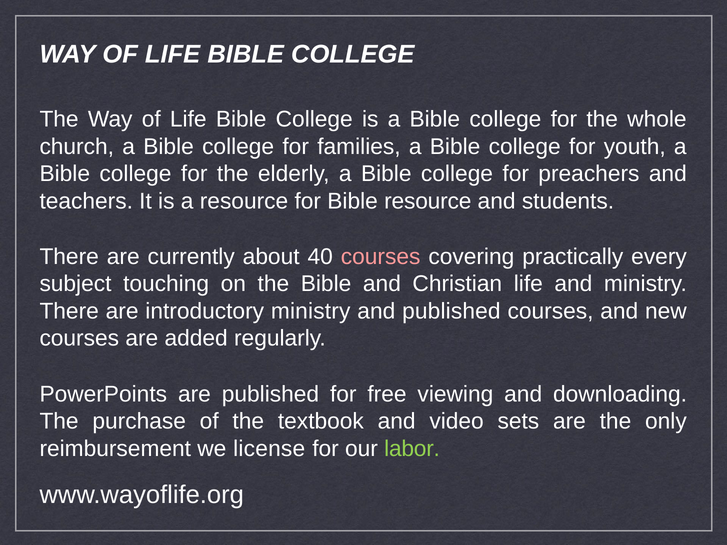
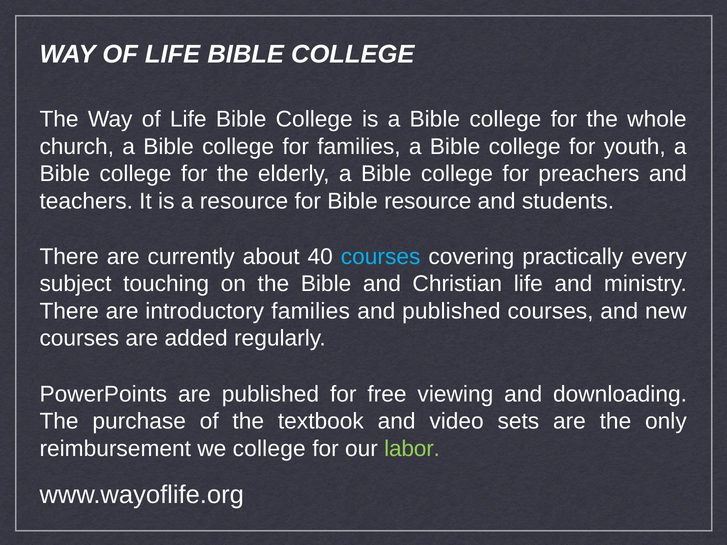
courses at (381, 257) colour: pink -> light blue
introductory ministry: ministry -> families
we license: license -> college
